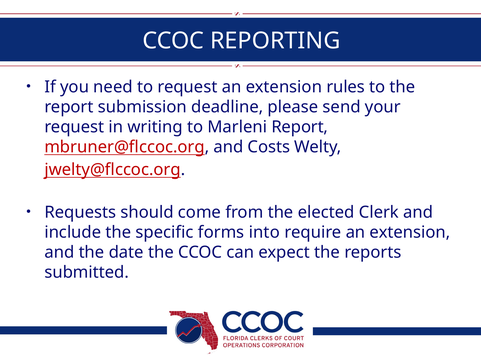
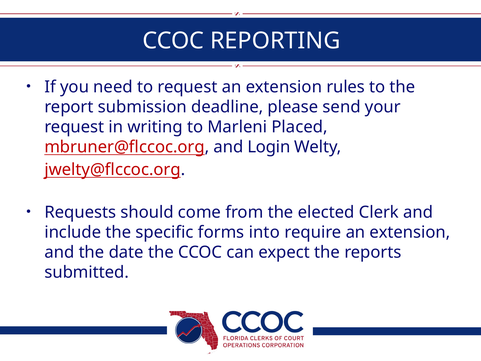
Marleni Report: Report -> Placed
Costs: Costs -> Login
